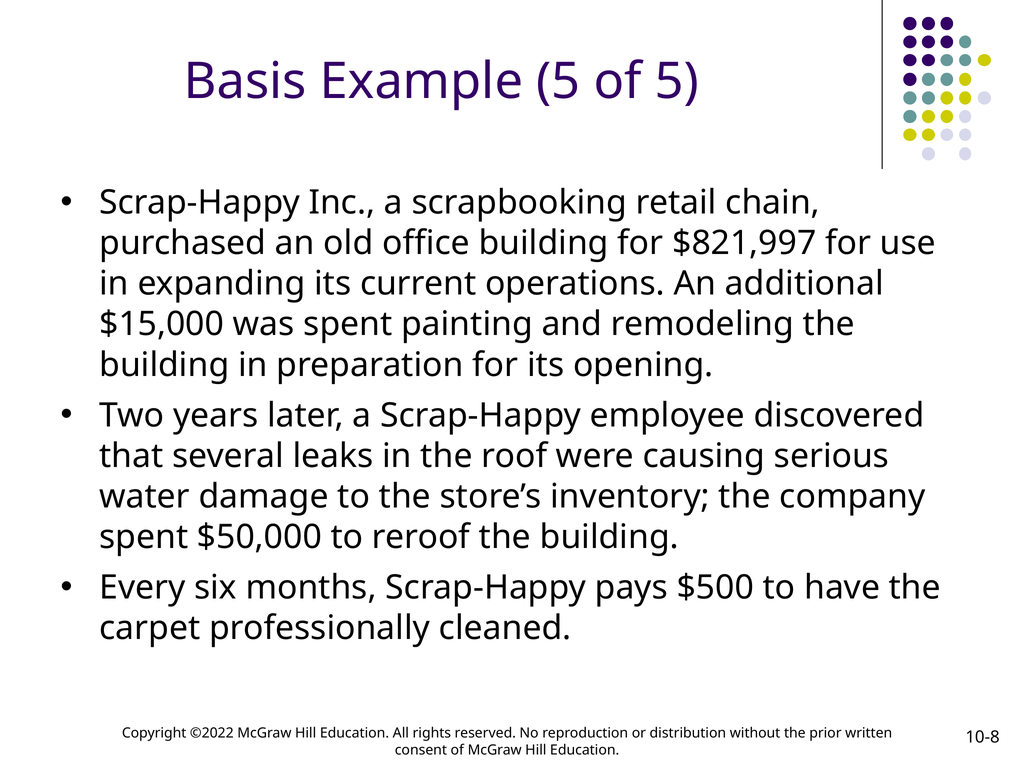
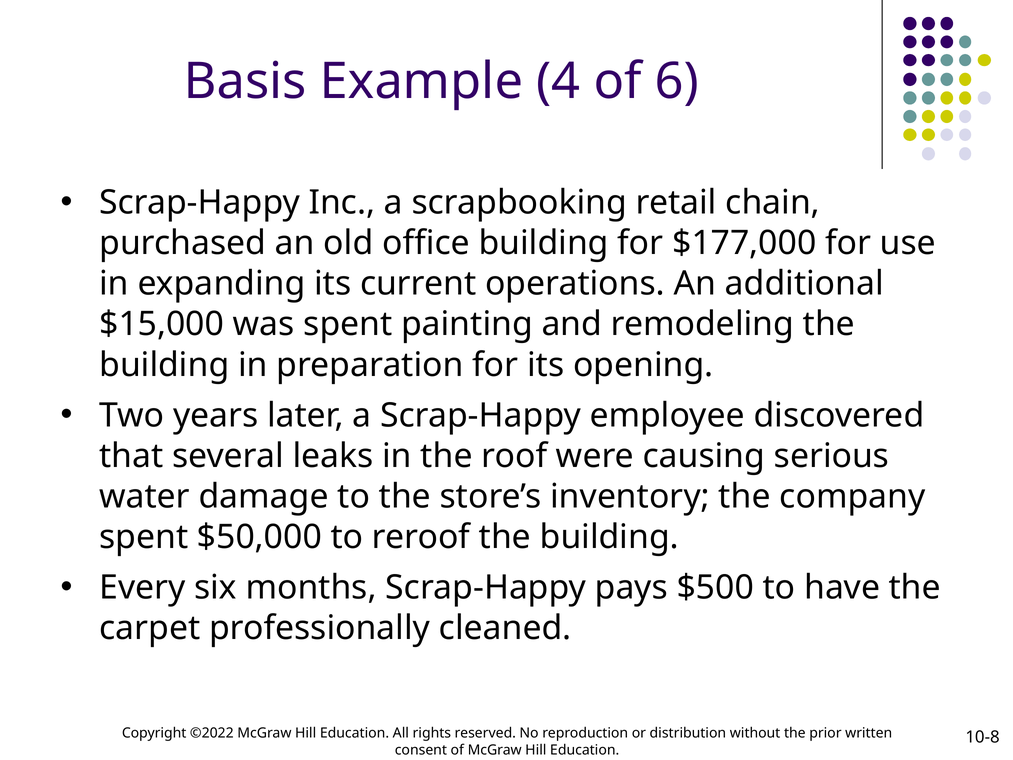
Example 5: 5 -> 4
of 5: 5 -> 6
$821,997: $821,997 -> $177,000
